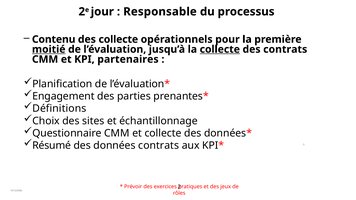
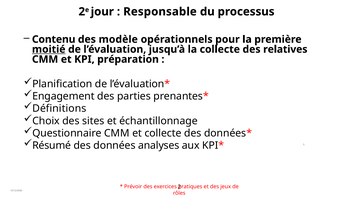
des collecte: collecte -> modèle
collecte at (220, 49) underline: present -> none
des contrats: contrats -> relatives
partenaires: partenaires -> préparation
données contrats: contrats -> analyses
